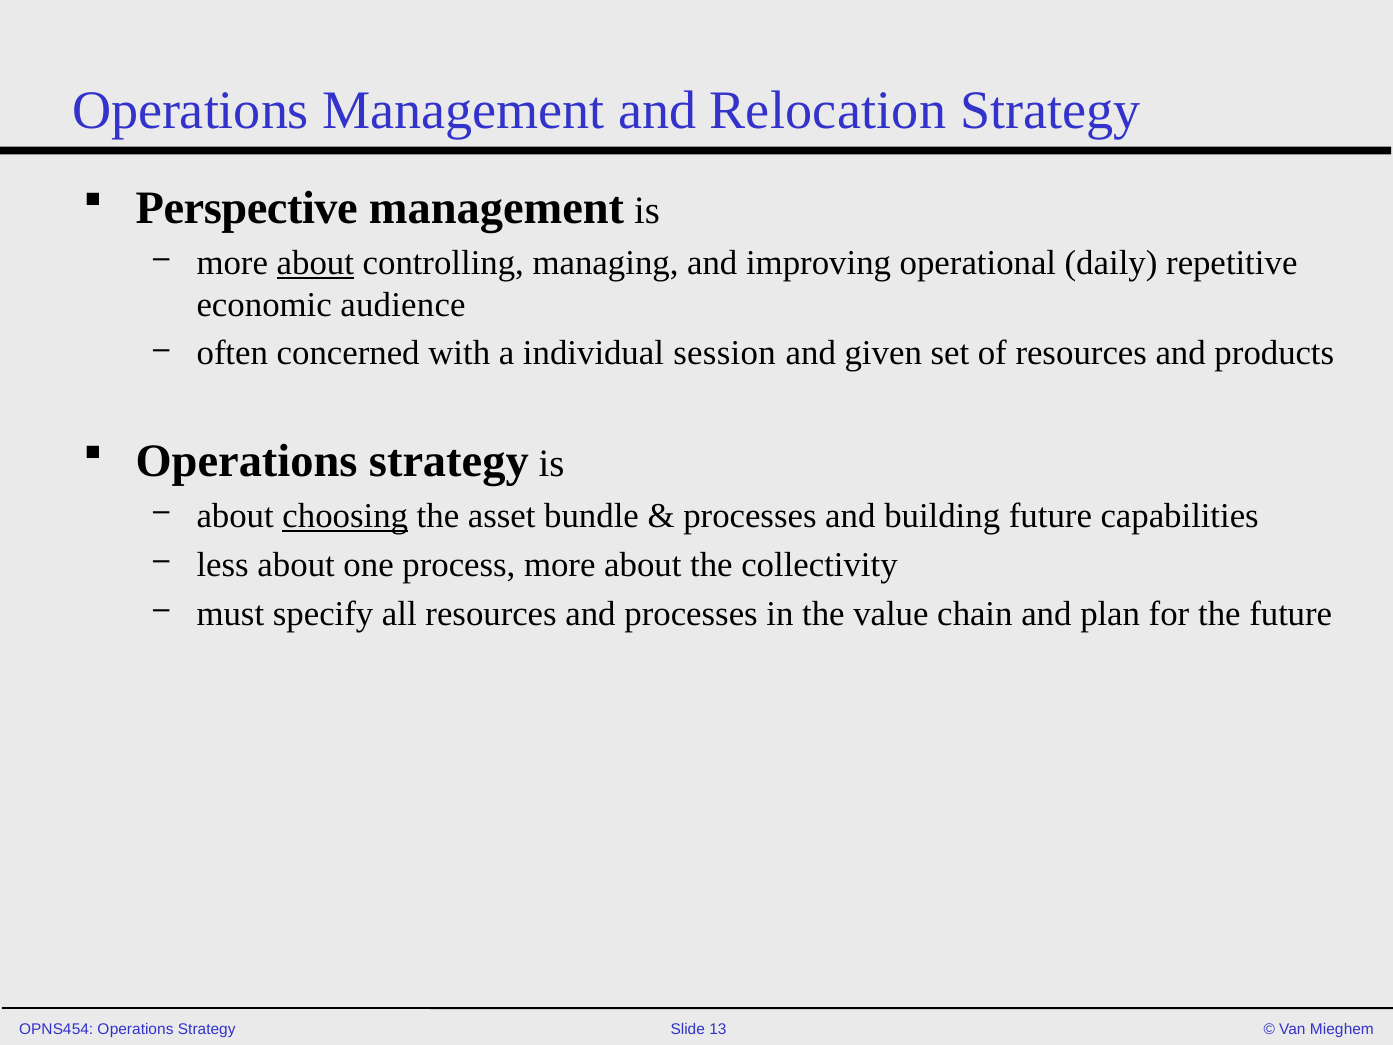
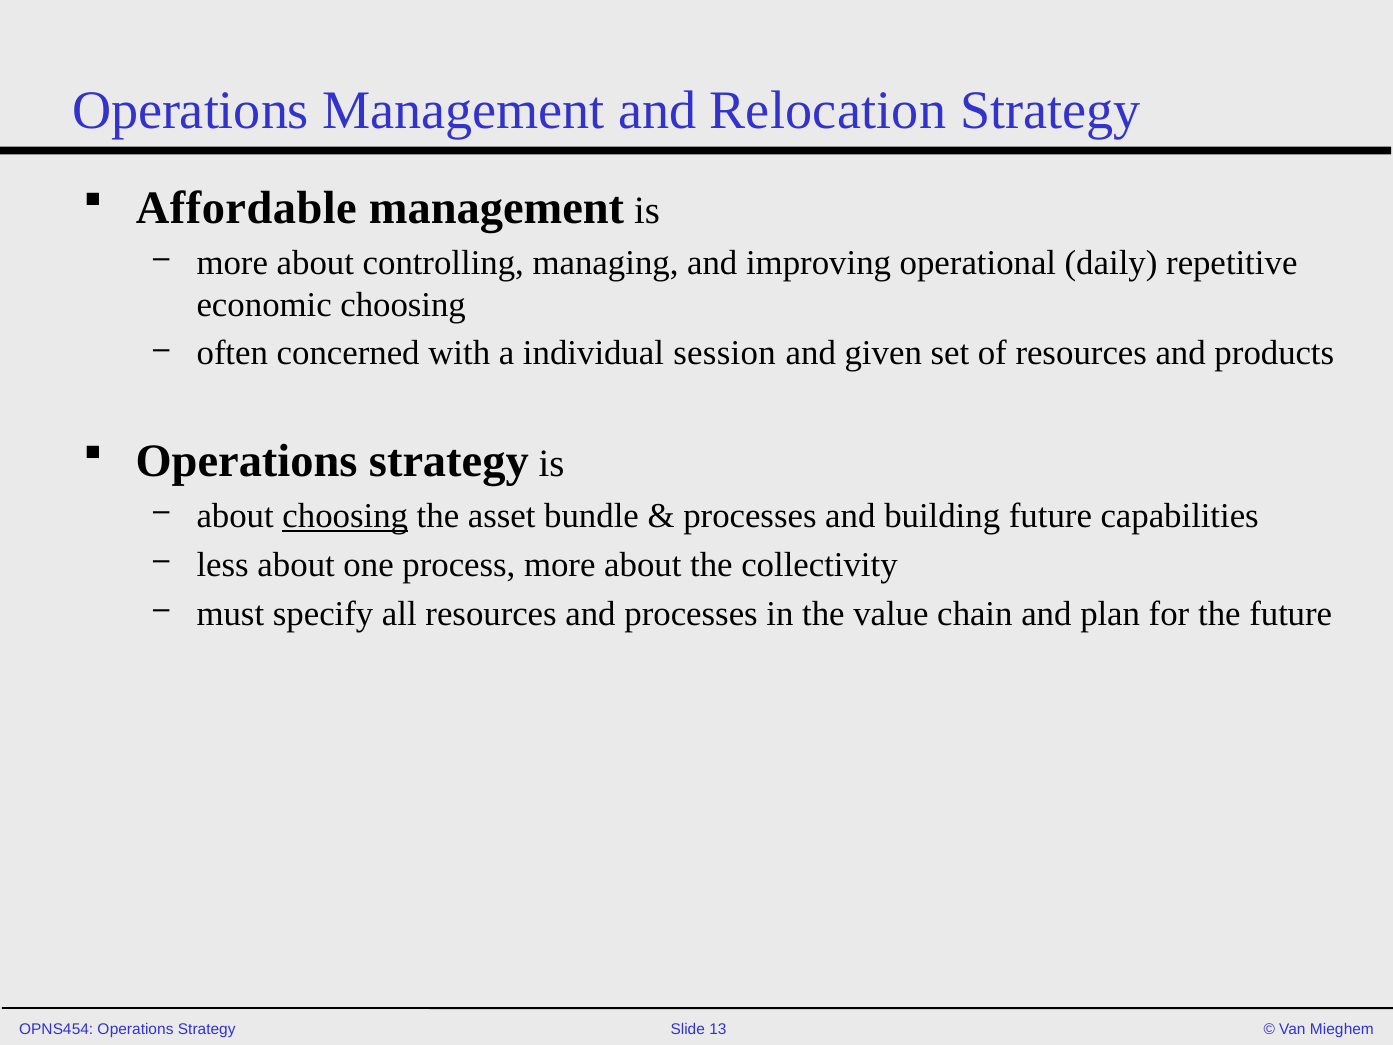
Perspective: Perspective -> Affordable
about at (315, 263) underline: present -> none
economic audience: audience -> choosing
